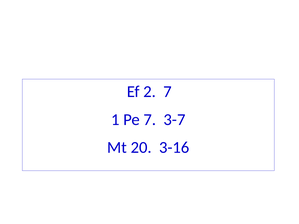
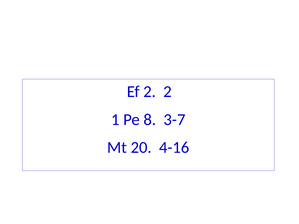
2 7: 7 -> 2
Pe 7: 7 -> 8
3-16: 3-16 -> 4-16
